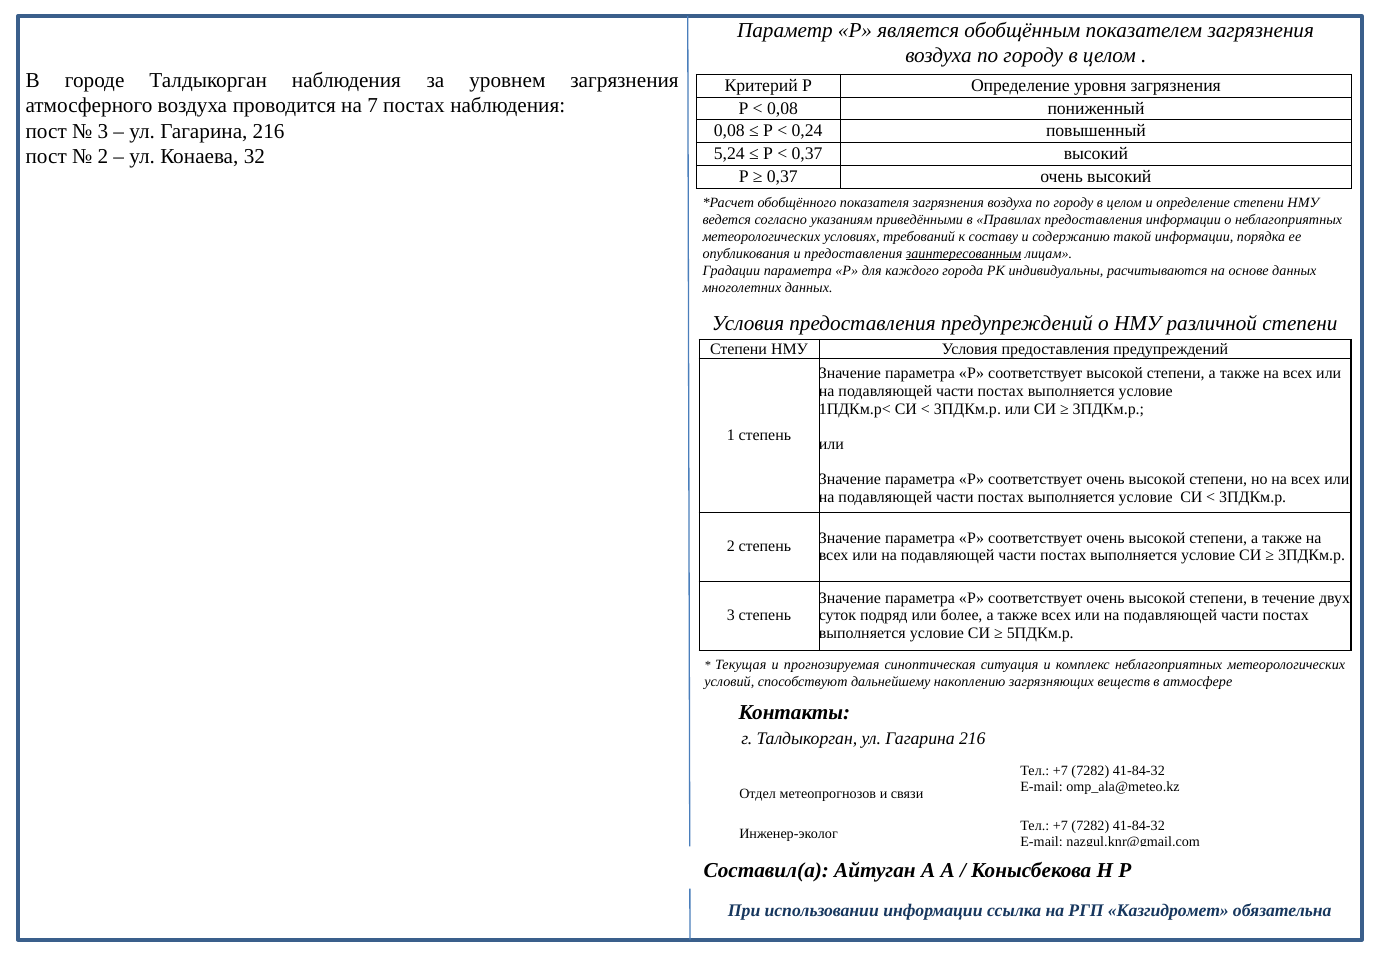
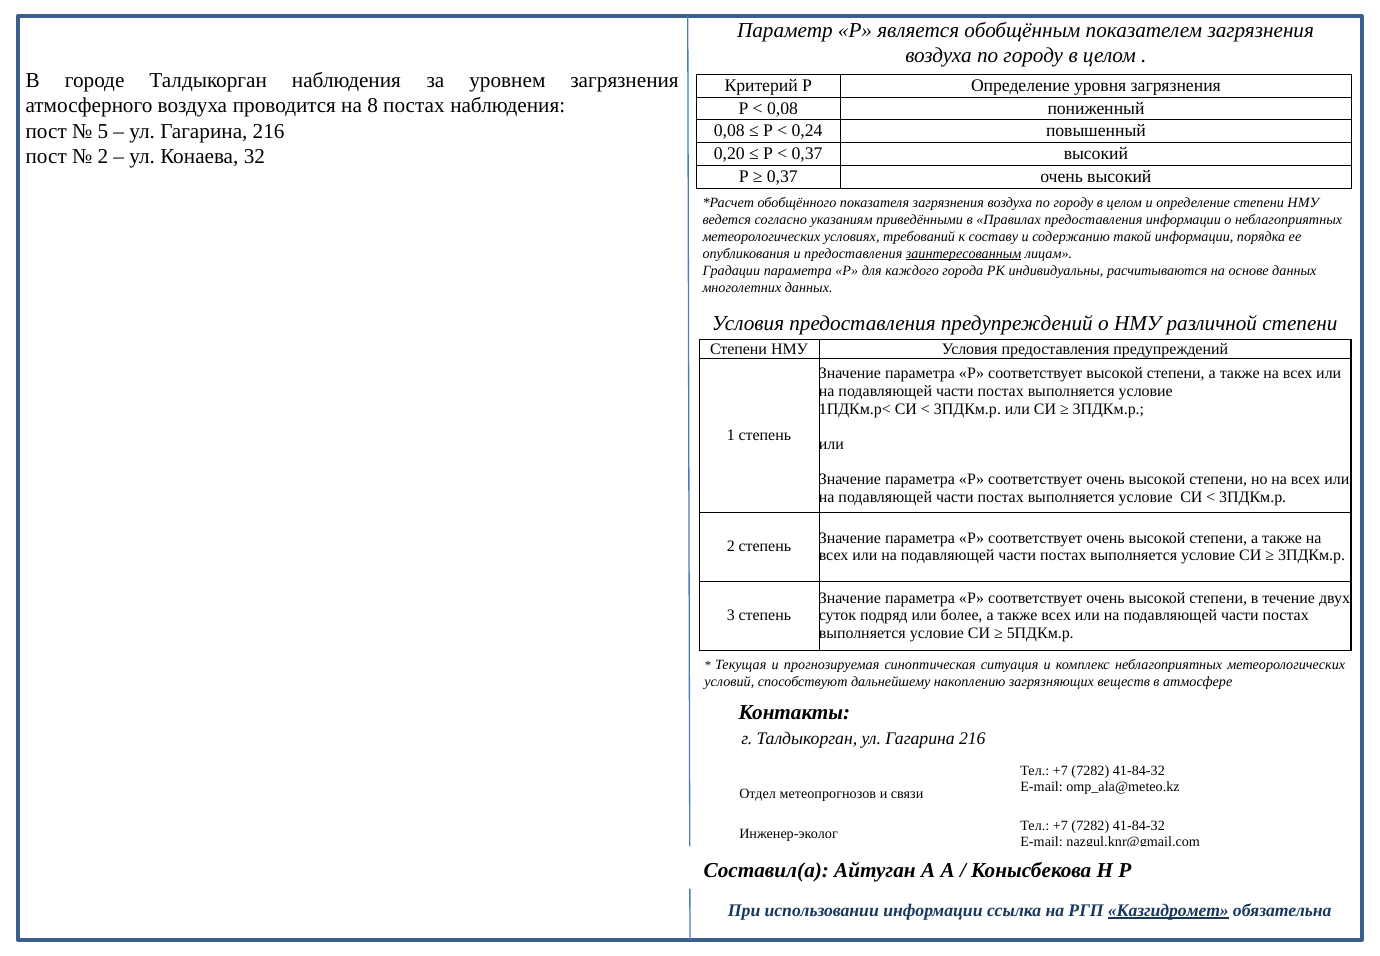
7: 7 -> 8
3 at (103, 131): 3 -> 5
5,24: 5,24 -> 0,20
Казгидромет underline: none -> present
